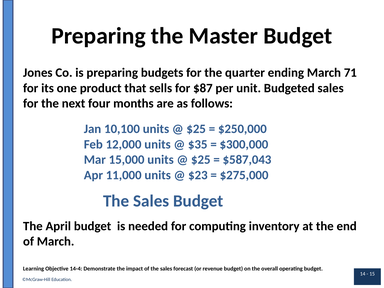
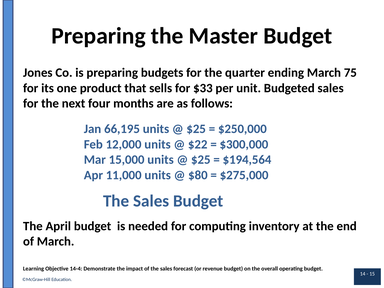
71: 71 -> 75
$87: $87 -> $33
10,100: 10,100 -> 66,195
$35: $35 -> $22
$587,043: $587,043 -> $194,564
$23: $23 -> $80
